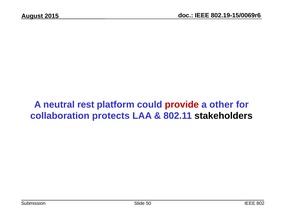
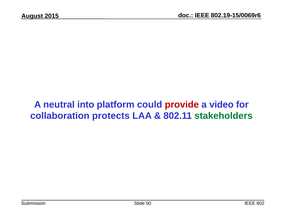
rest: rest -> into
other: other -> video
stakeholders colour: black -> green
